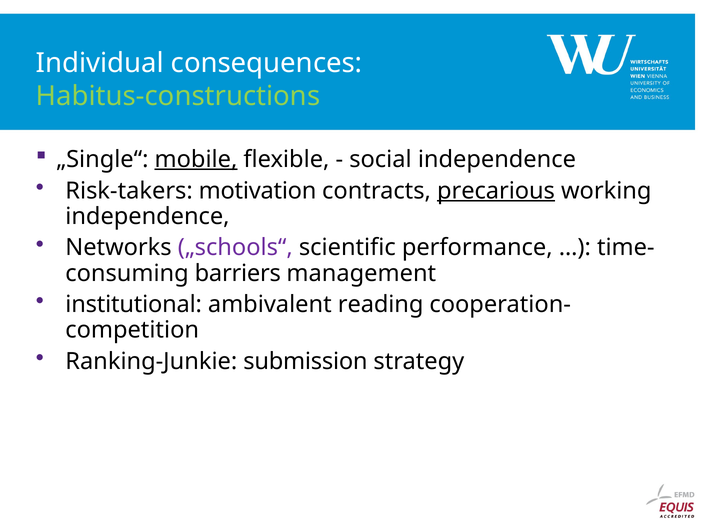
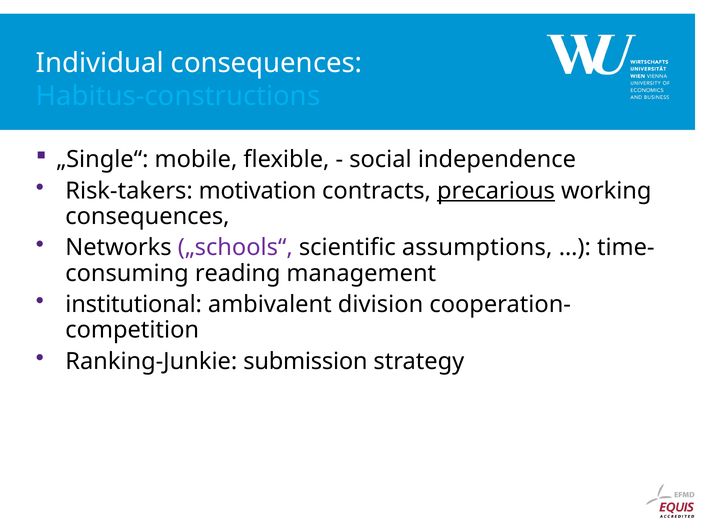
Habitus-constructions colour: light green -> light blue
mobile underline: present -> none
independence at (147, 216): independence -> consequences
performance: performance -> assumptions
barriers: barriers -> reading
reading: reading -> division
